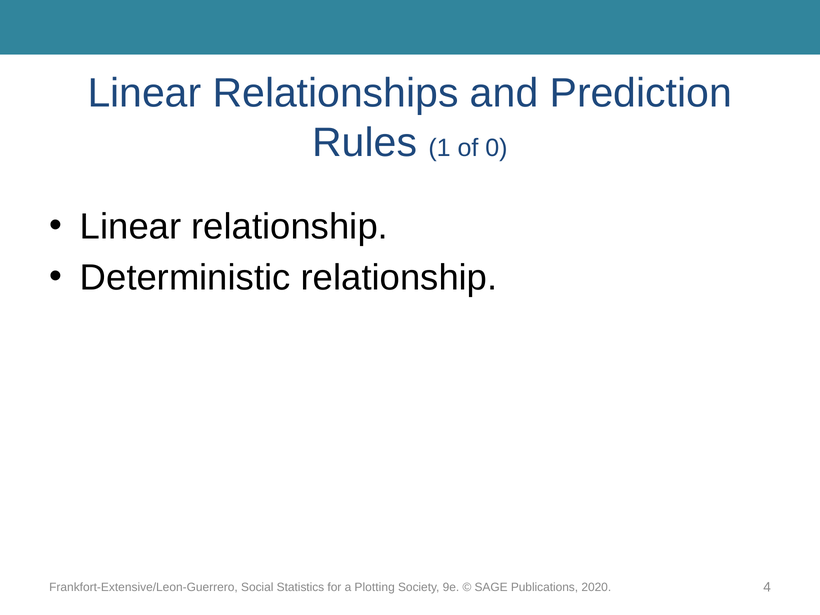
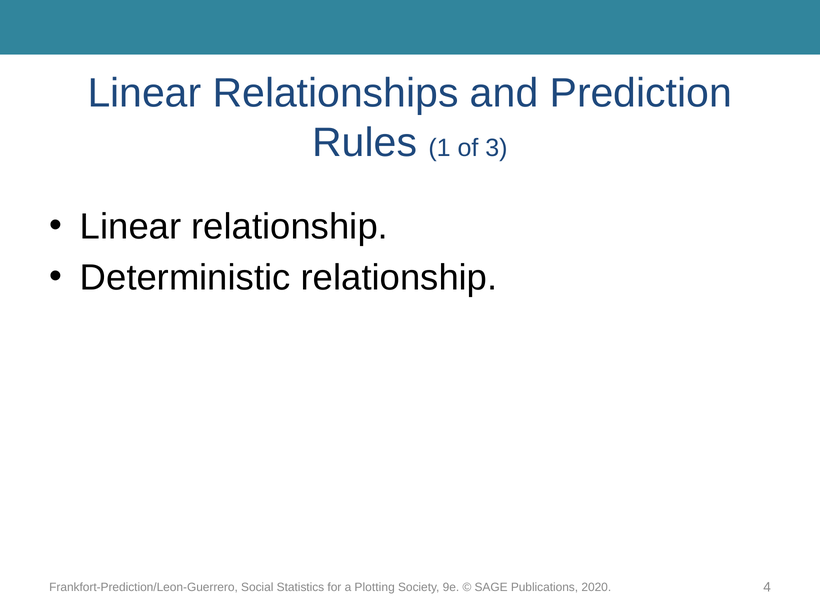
0: 0 -> 3
Frankfort-Extensive/Leon-Guerrero: Frankfort-Extensive/Leon-Guerrero -> Frankfort-Prediction/Leon-Guerrero
